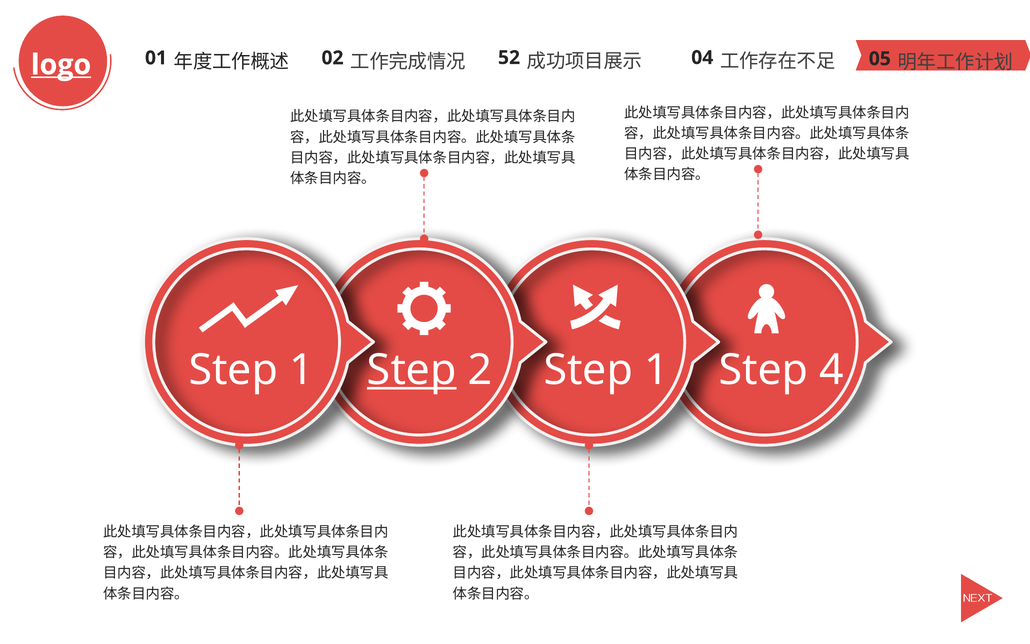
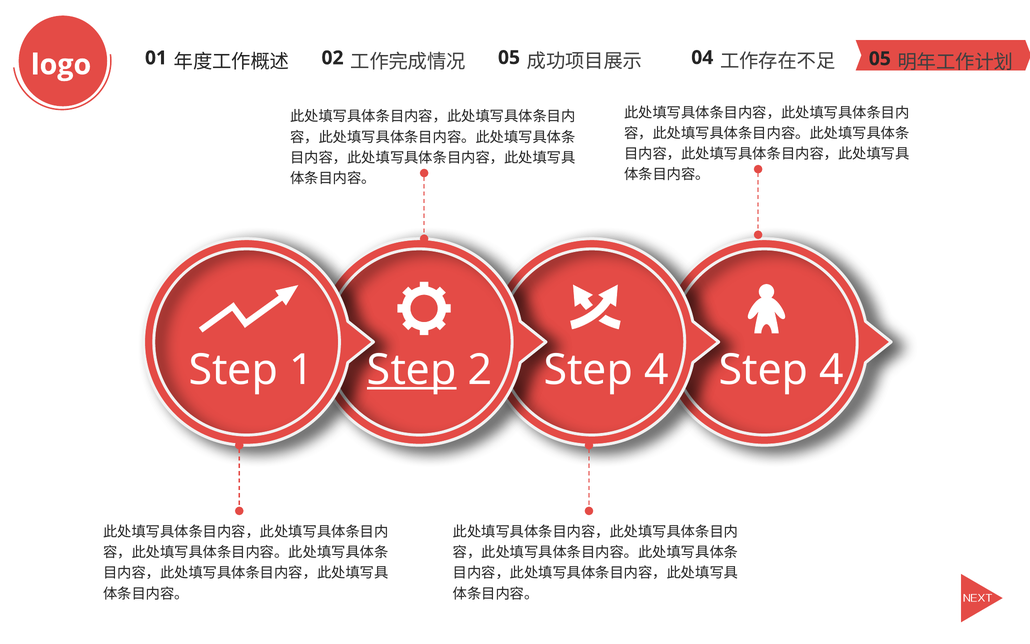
logo underline: present -> none
52 at (509, 58): 52 -> 05
2 Step 1: 1 -> 4
